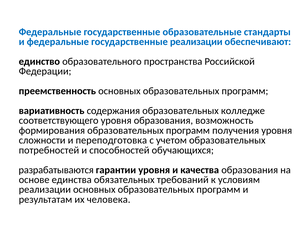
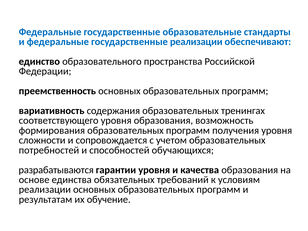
колледже: колледже -> тренингах
переподготовка: переподготовка -> сопровождается
человека: человека -> обучение
